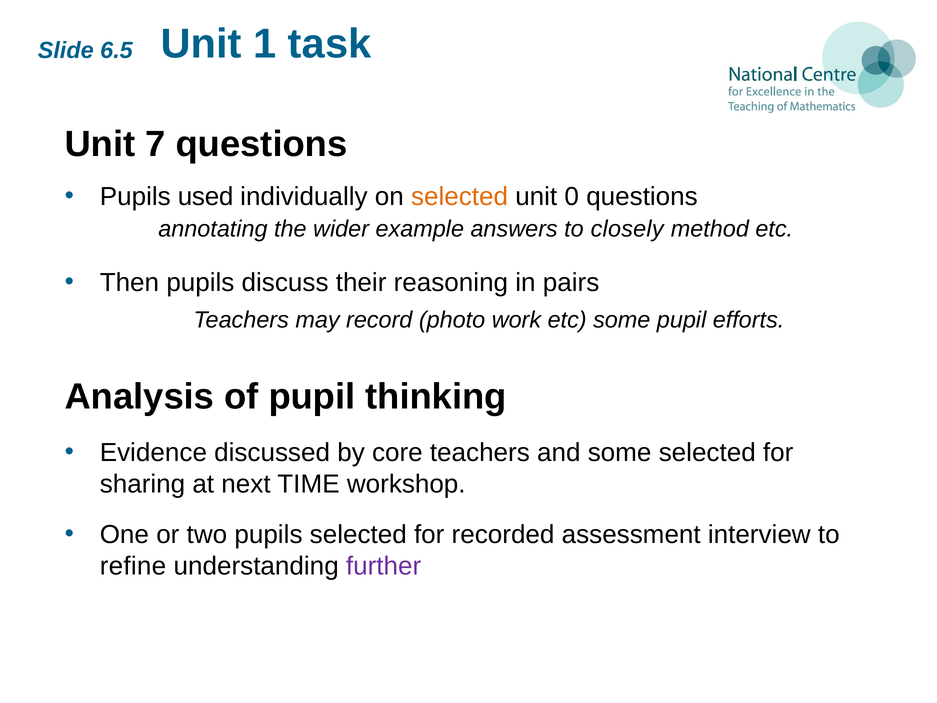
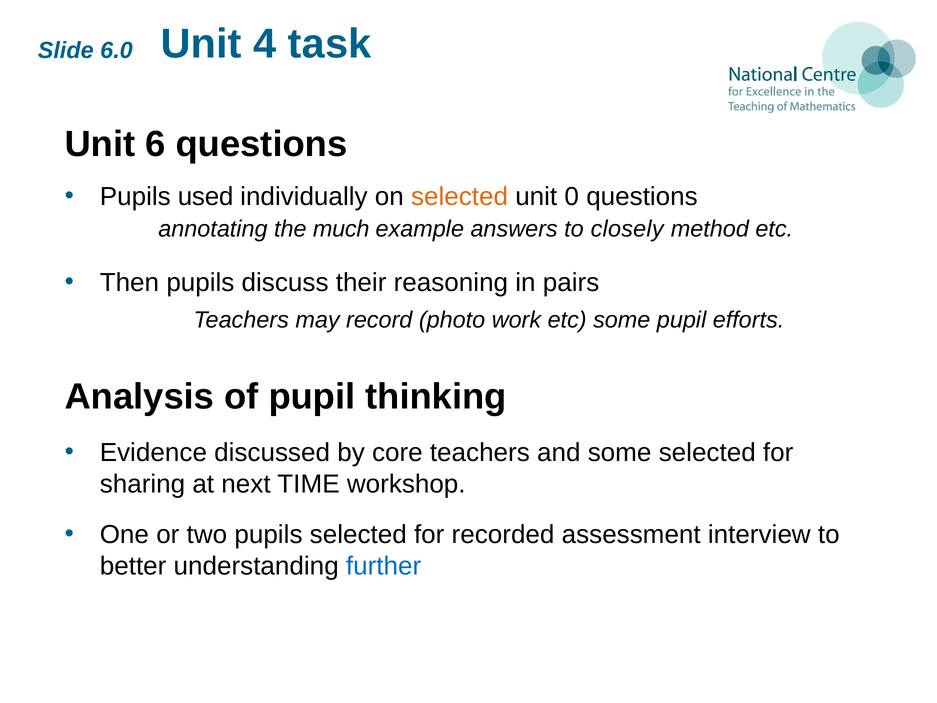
1: 1 -> 4
6.5: 6.5 -> 6.0
7: 7 -> 6
wider: wider -> much
refine: refine -> better
further colour: purple -> blue
